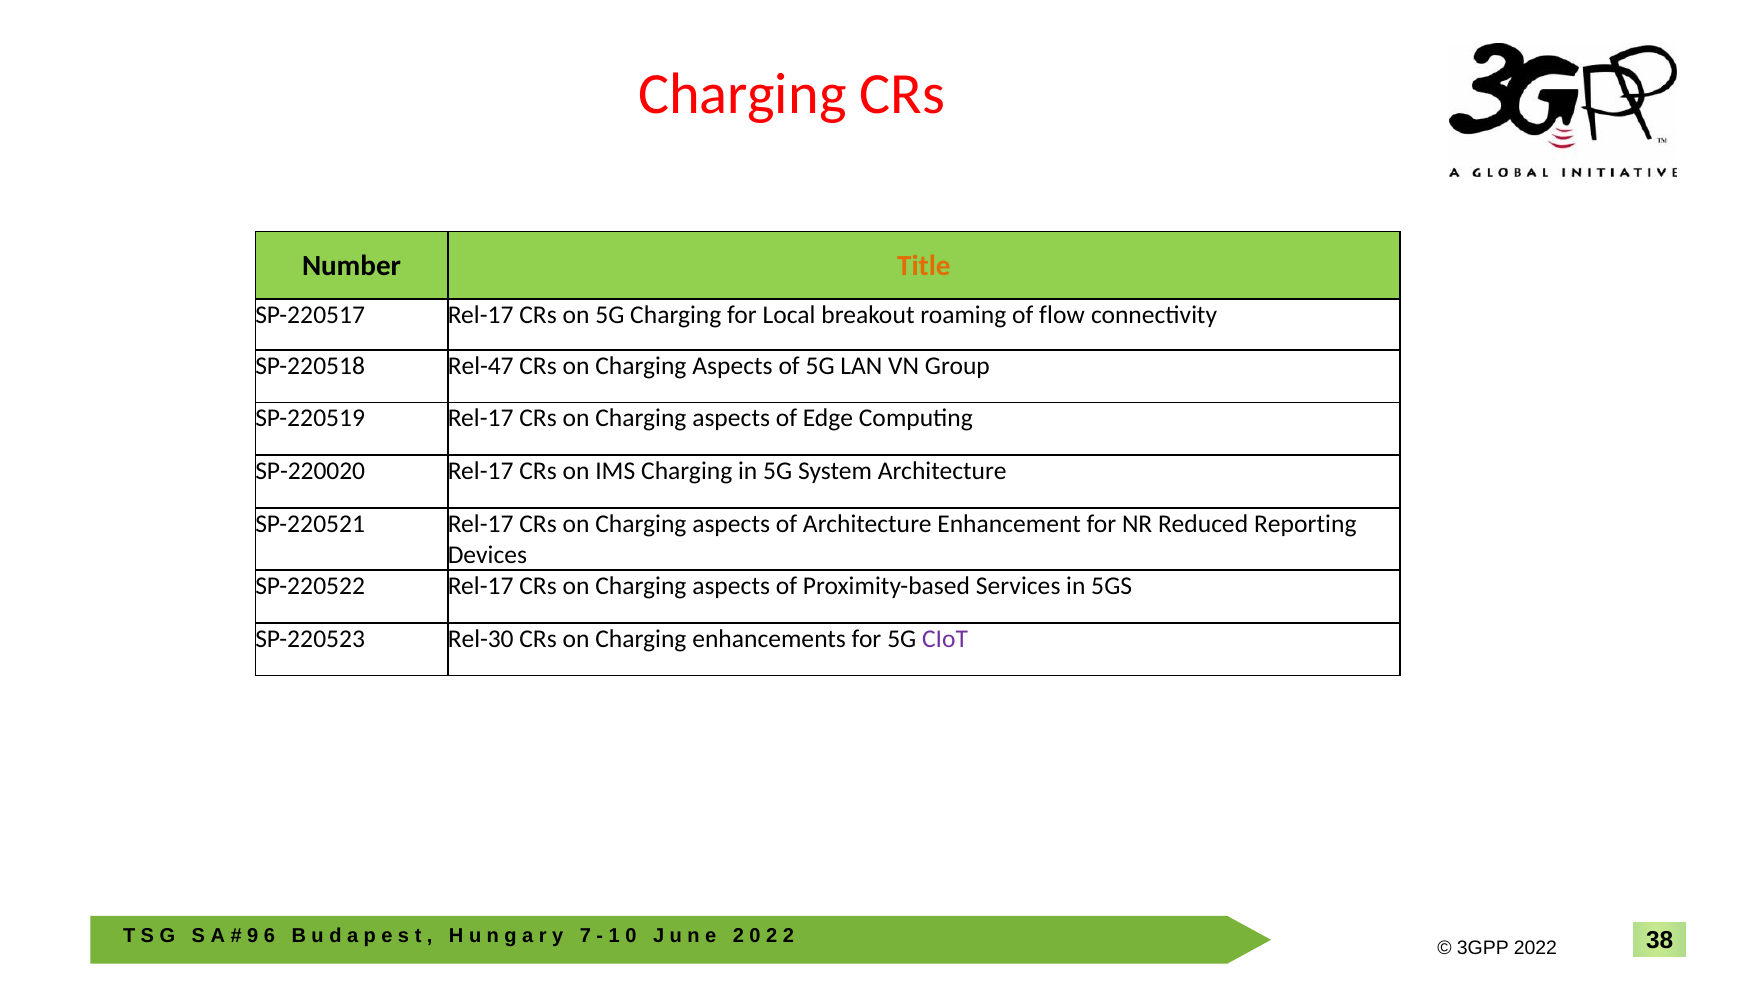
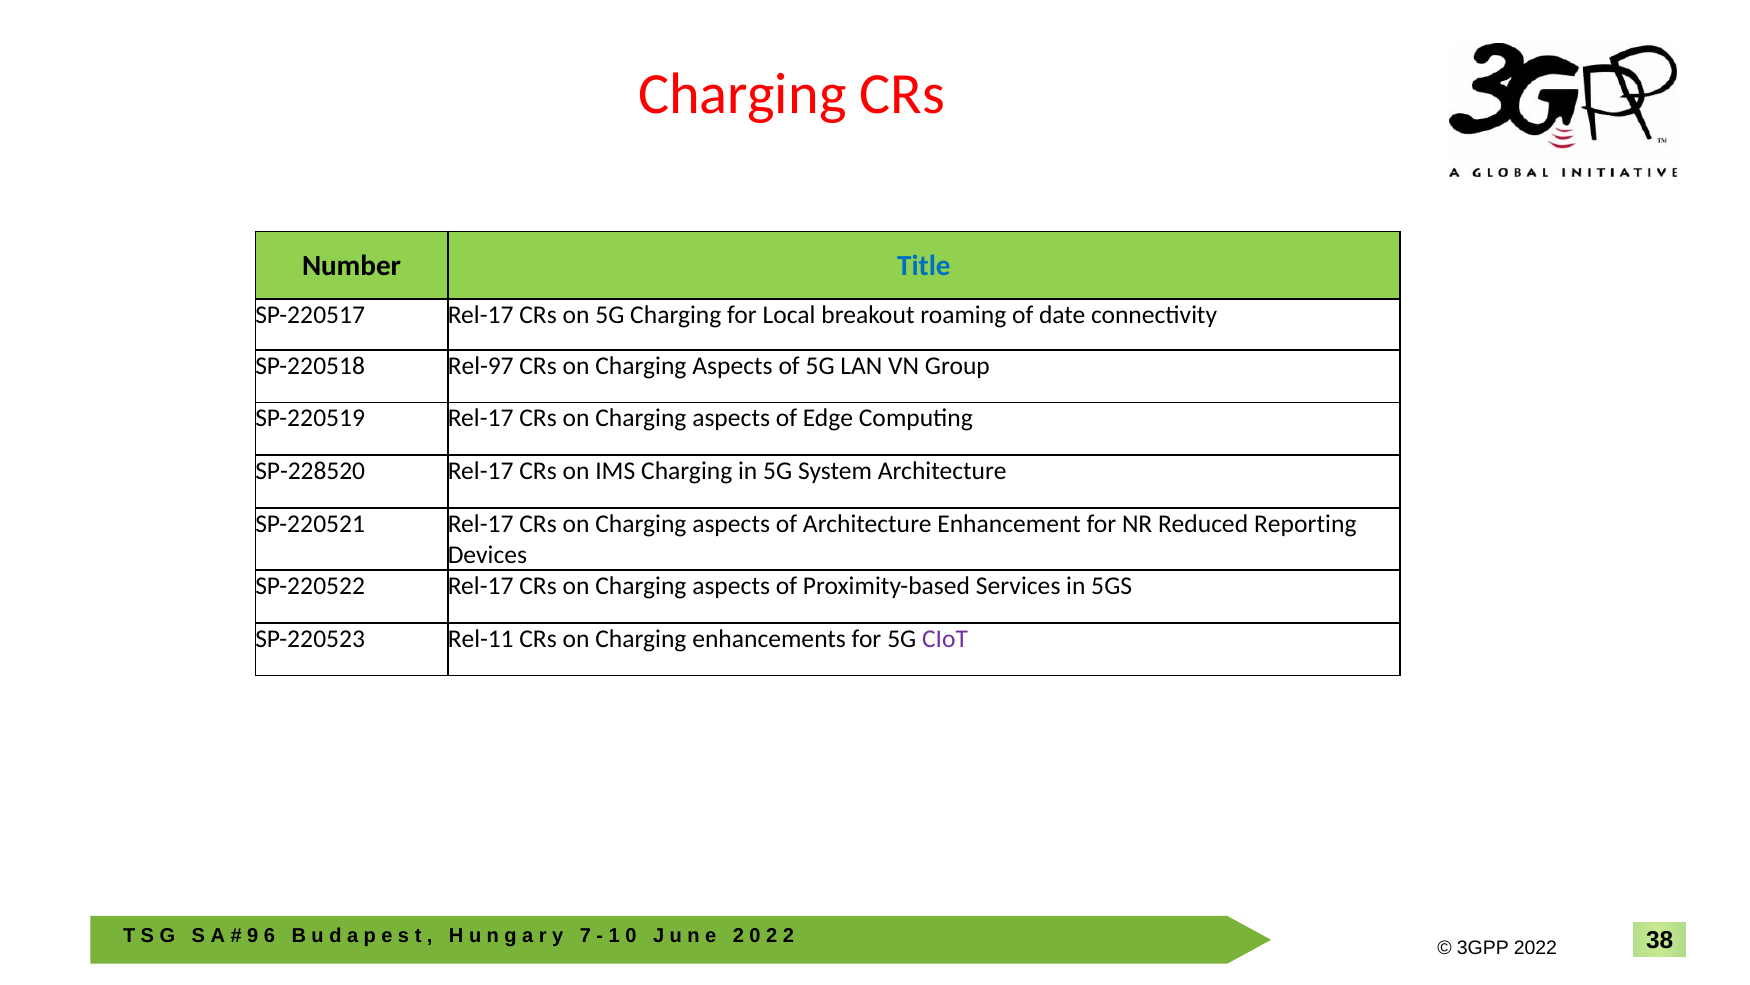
Title colour: orange -> blue
flow: flow -> date
Rel-47: Rel-47 -> Rel-97
SP-220020: SP-220020 -> SP-228520
Rel-30: Rel-30 -> Rel-11
